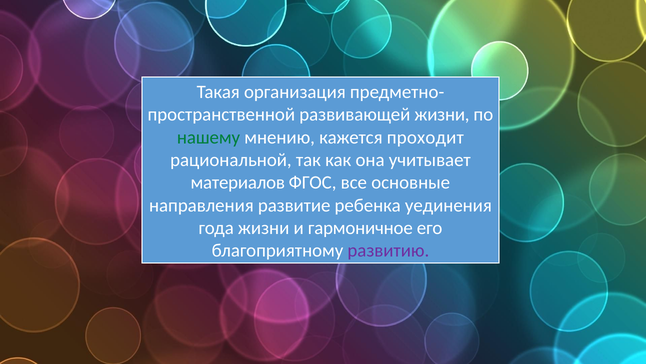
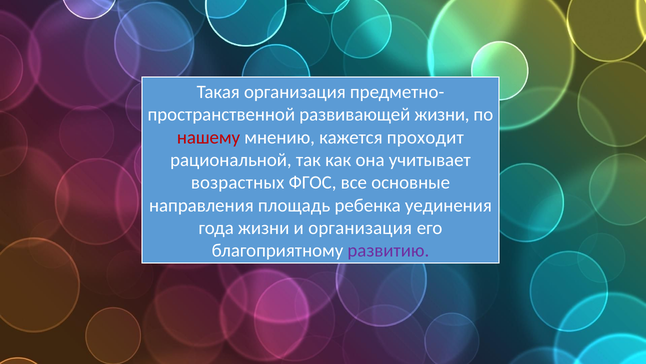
нашему colour: green -> red
материалов: материалов -> возрастных
развитие: развитие -> площадь
и гармоничное: гармоничное -> организация
